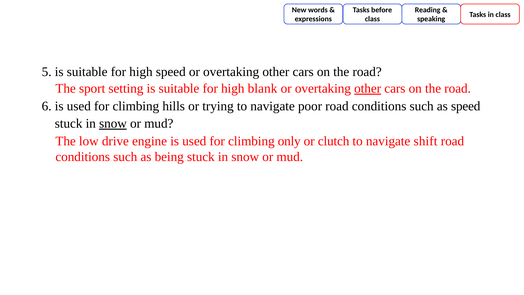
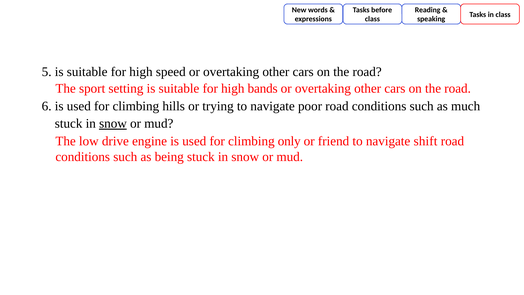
blank: blank -> bands
other at (368, 88) underline: present -> none
as speed: speed -> much
clutch: clutch -> friend
